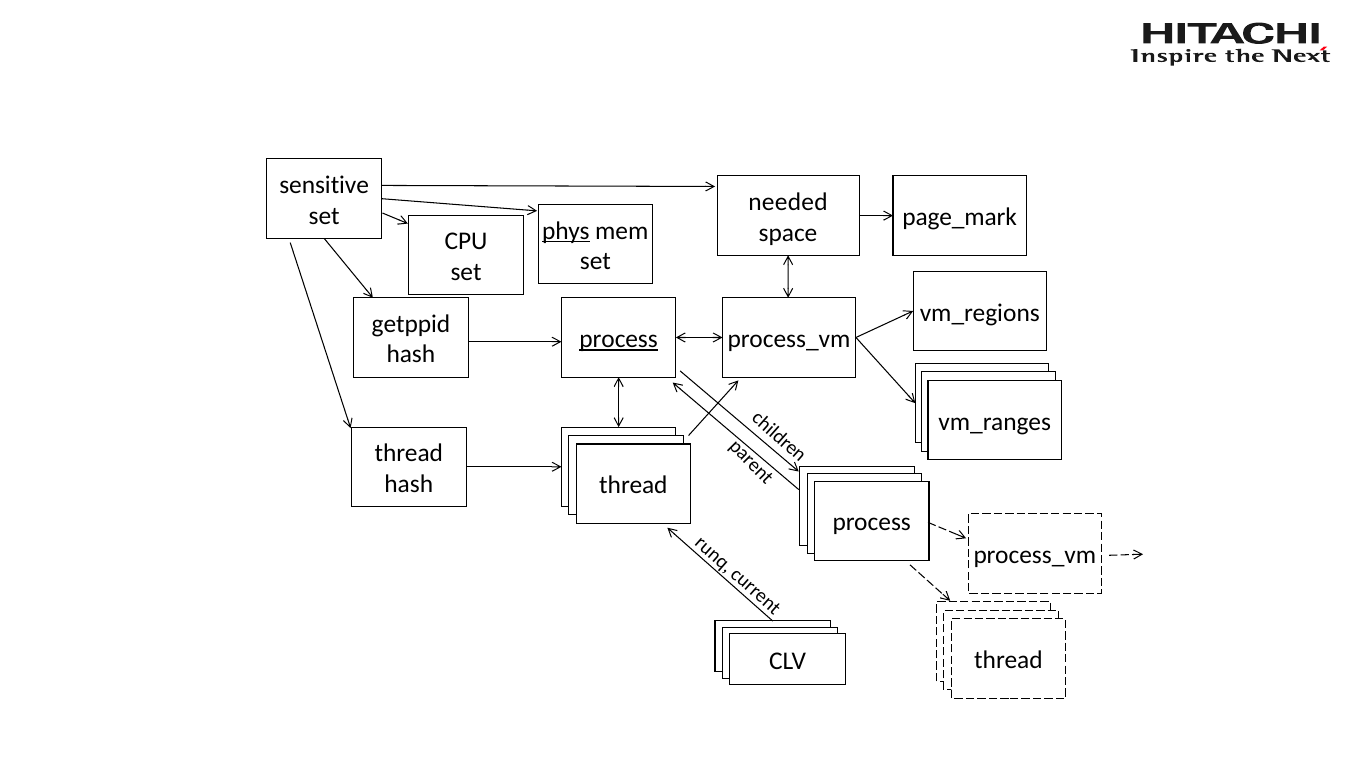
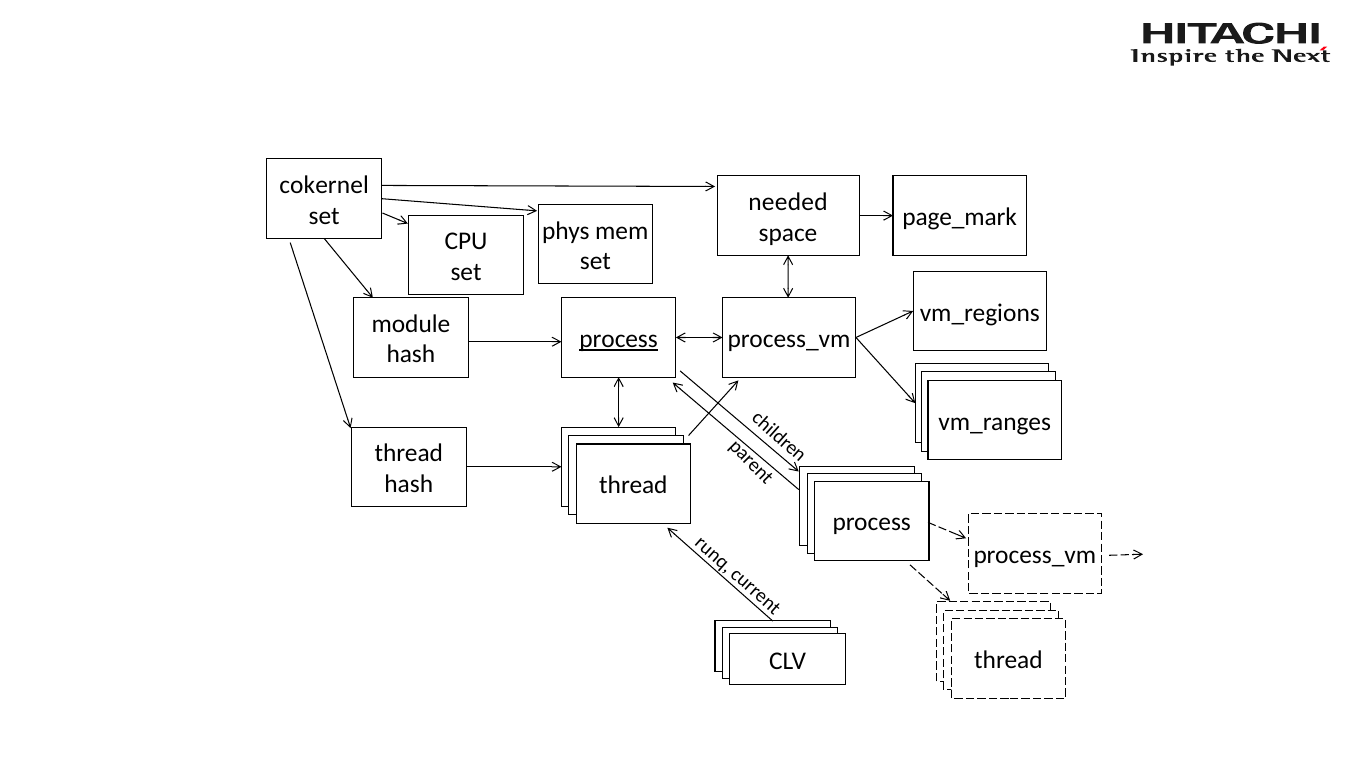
sensitive: sensitive -> cokernel
phys underline: present -> none
getppid: getppid -> module
